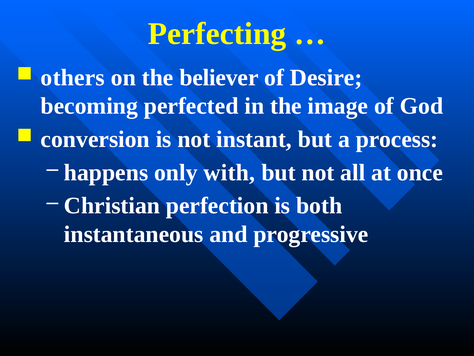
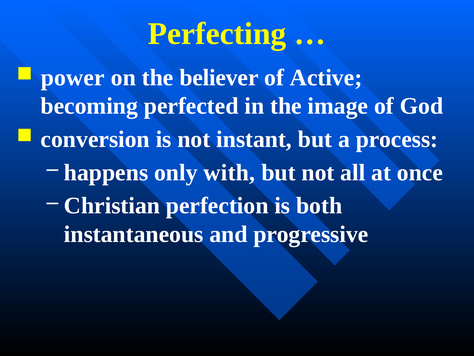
others: others -> power
Desire: Desire -> Active
